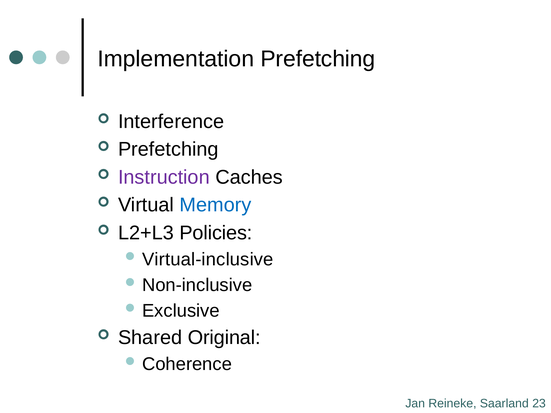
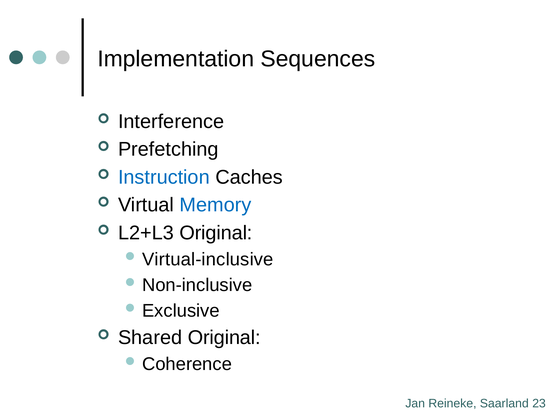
Implementation Prefetching: Prefetching -> Sequences
Instruction colour: purple -> blue
L2+L3 Policies: Policies -> Original
